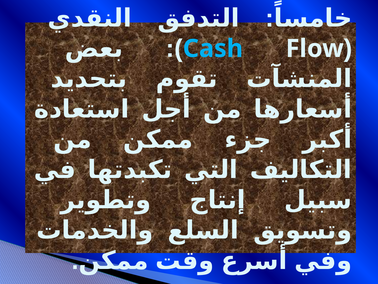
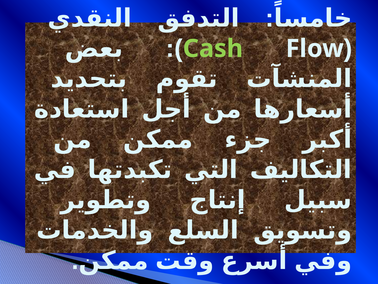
Cash colour: light blue -> light green
